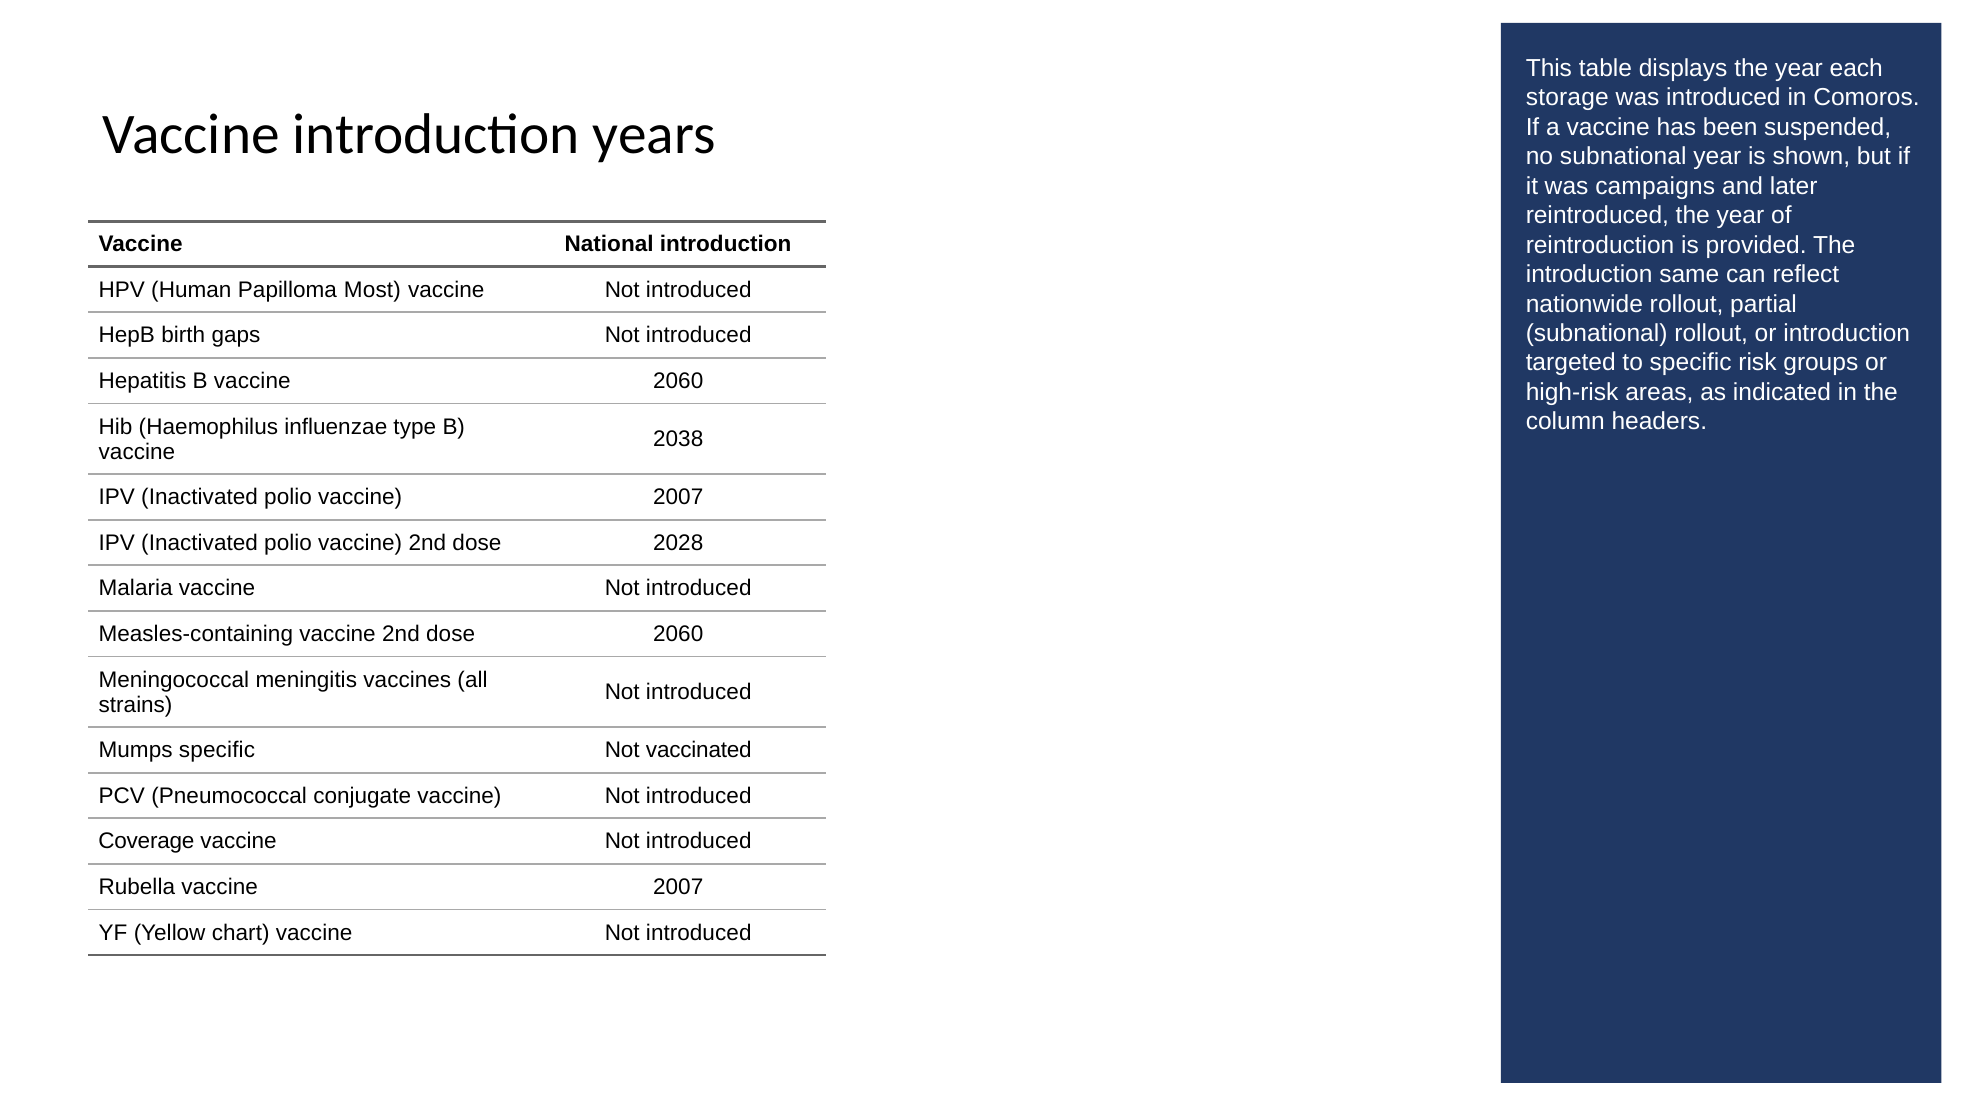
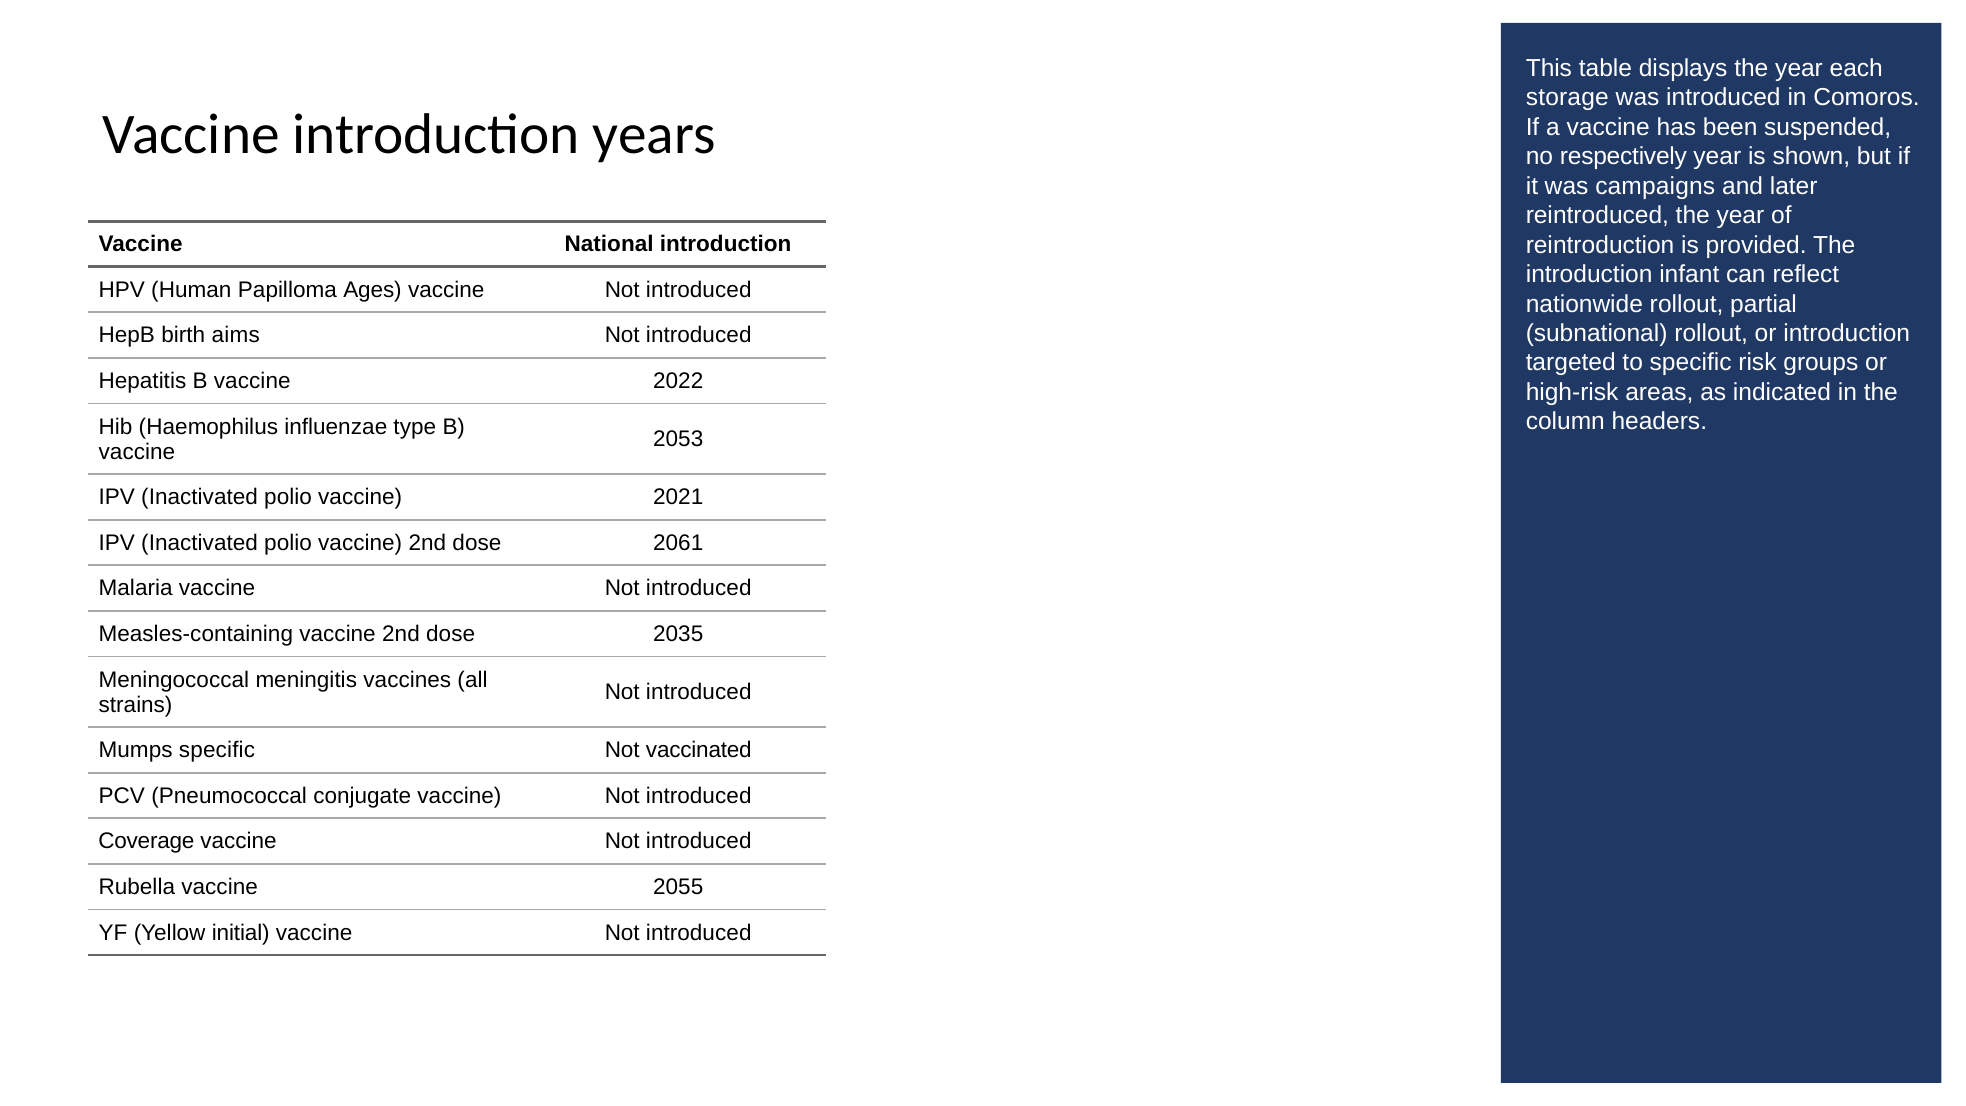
no subnational: subnational -> respectively
same: same -> infant
Most: Most -> Ages
gaps: gaps -> aims
vaccine 2060: 2060 -> 2022
2038: 2038 -> 2053
polio vaccine 2007: 2007 -> 2021
2028: 2028 -> 2061
dose 2060: 2060 -> 2035
Rubella vaccine 2007: 2007 -> 2055
chart: chart -> initial
